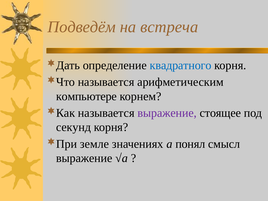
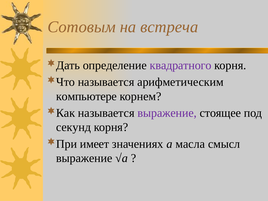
Подведём: Подведём -> Сотовым
квадратного colour: blue -> purple
земле: земле -> имеет
понял: понял -> масла
